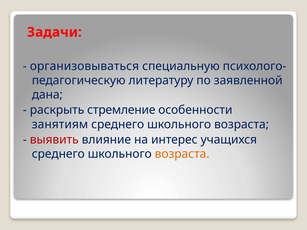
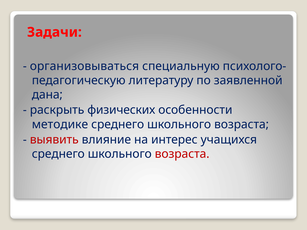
стремление: стремление -> физических
занятиям: занятиям -> методике
возраста at (182, 154) colour: orange -> red
